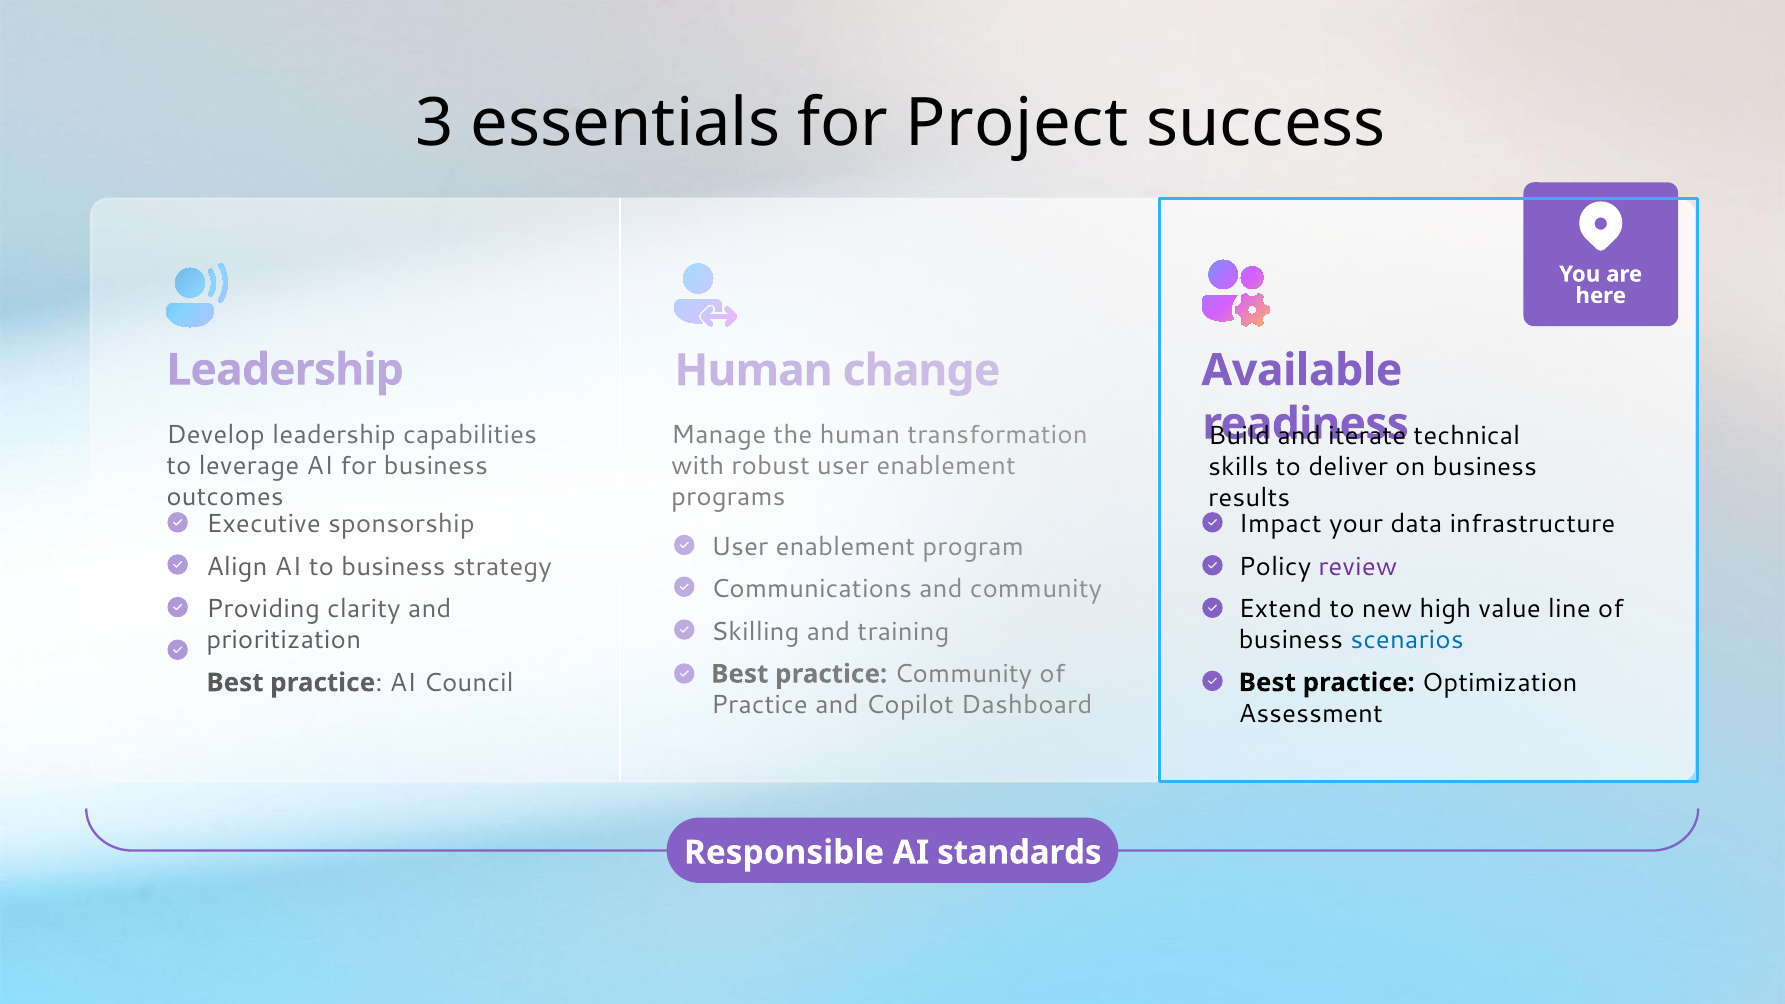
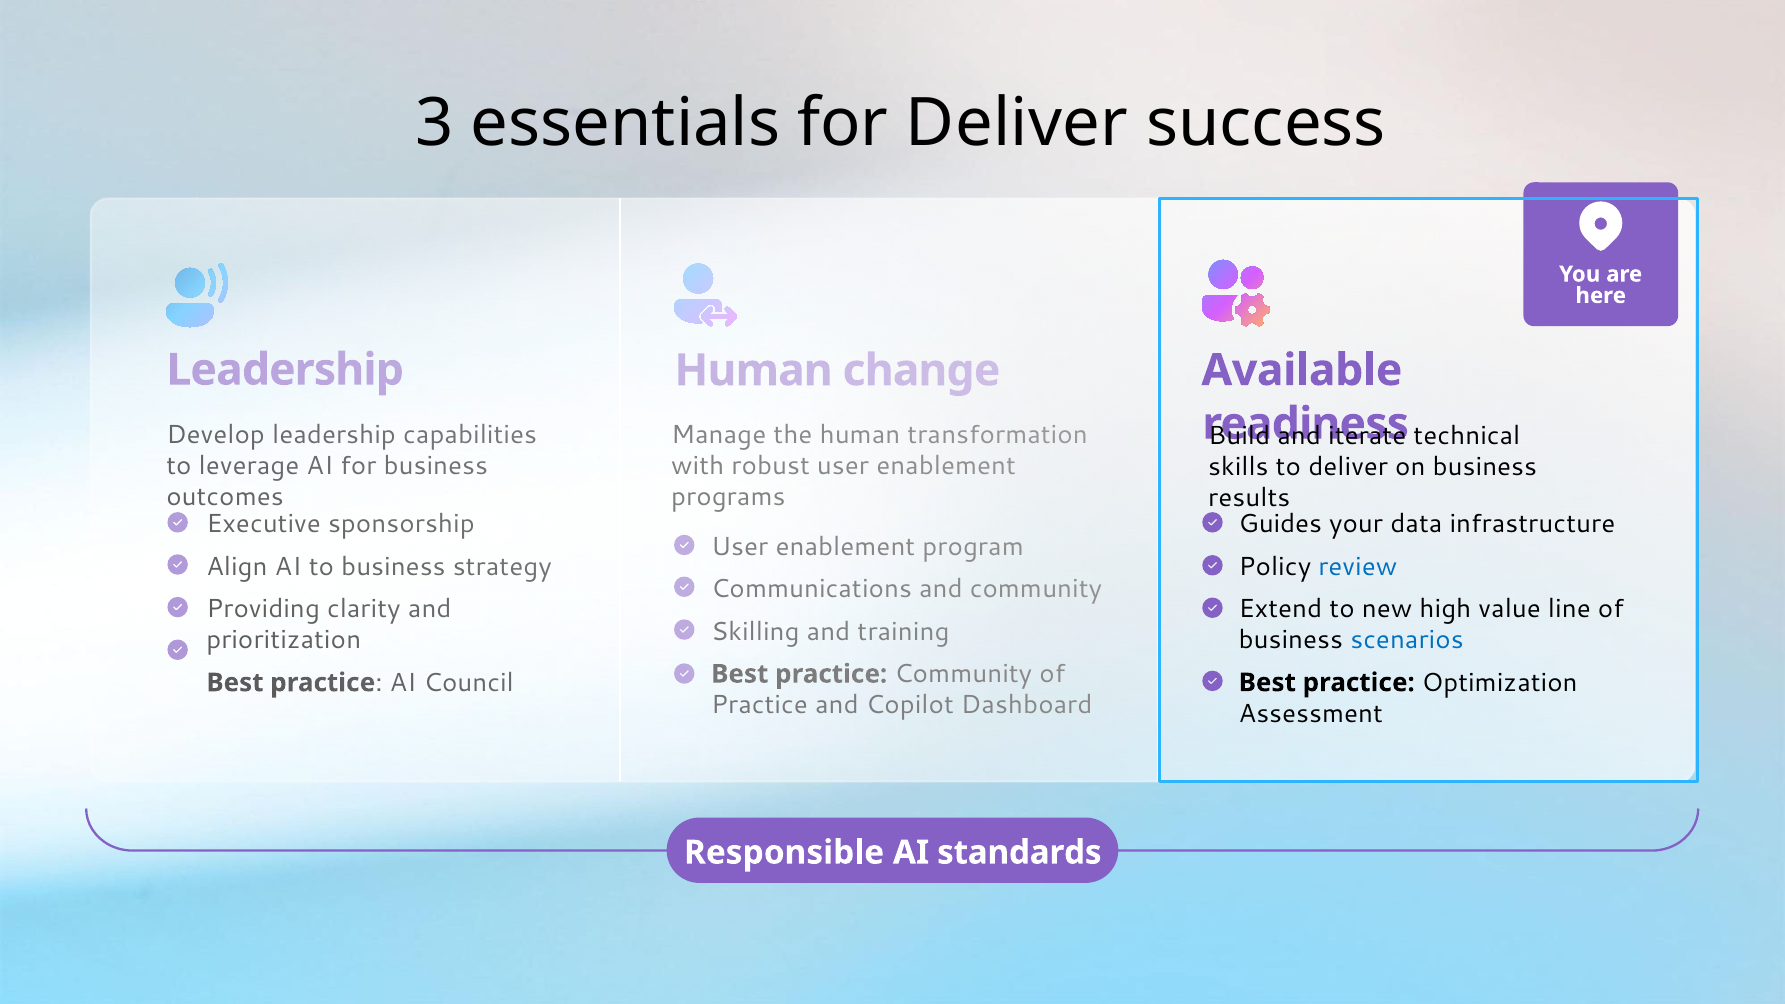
for Project: Project -> Deliver
Impact: Impact -> Guides
review colour: purple -> blue
